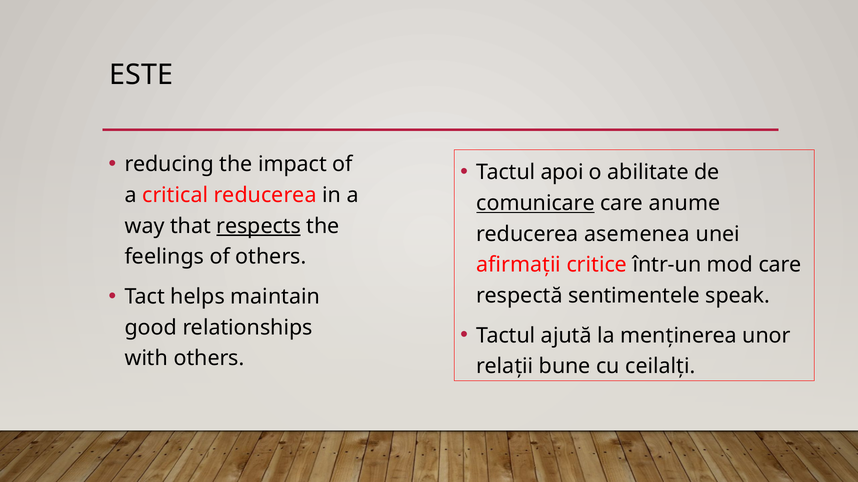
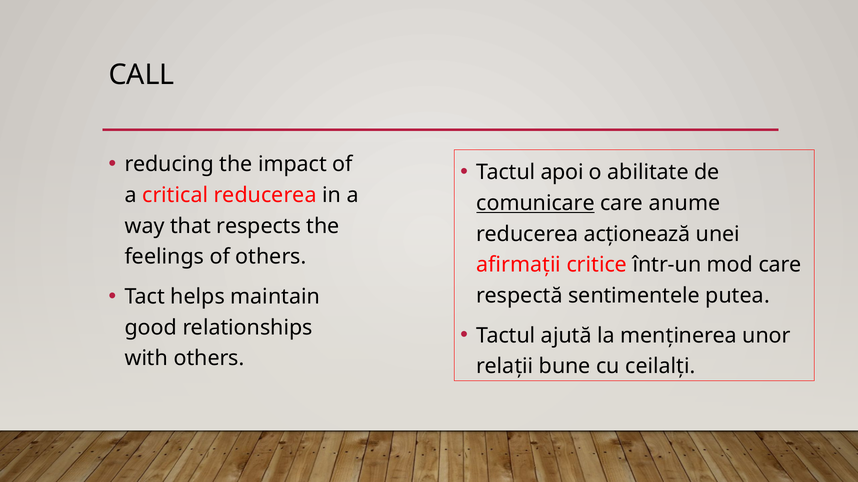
ESTE: ESTE -> CALL
respects underline: present -> none
asemenea: asemenea -> acționează
speak: speak -> putea
